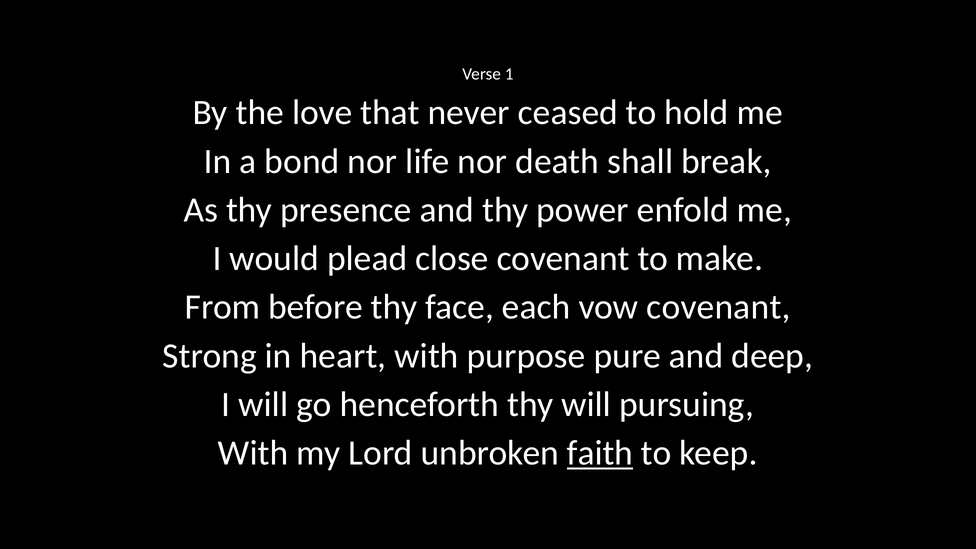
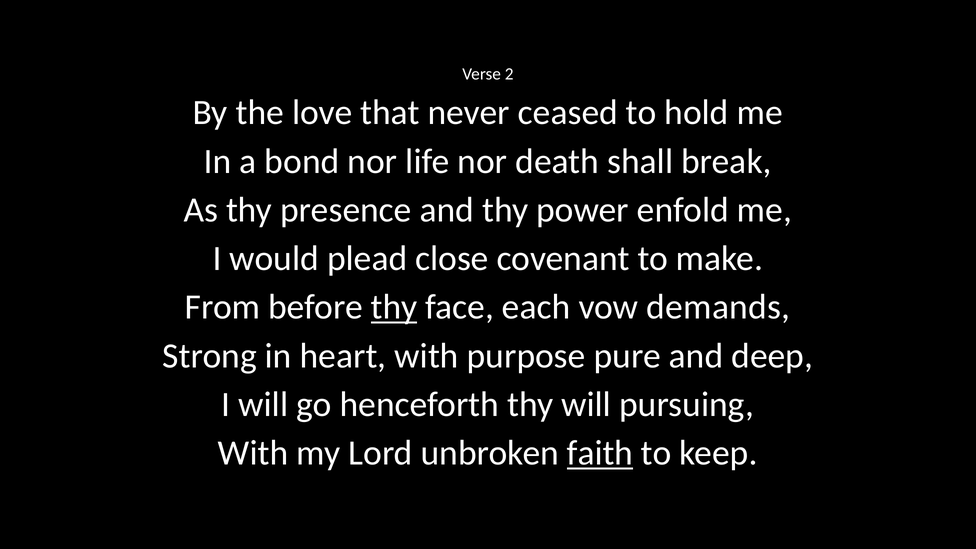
1: 1 -> 2
thy at (394, 307) underline: none -> present
vow covenant: covenant -> demands
